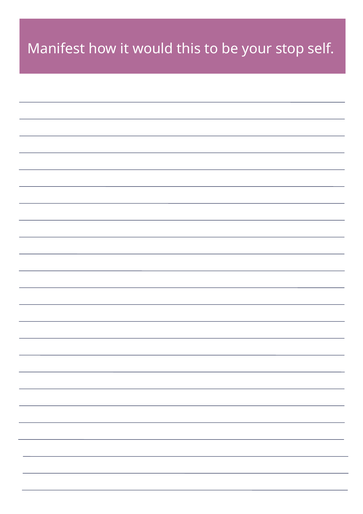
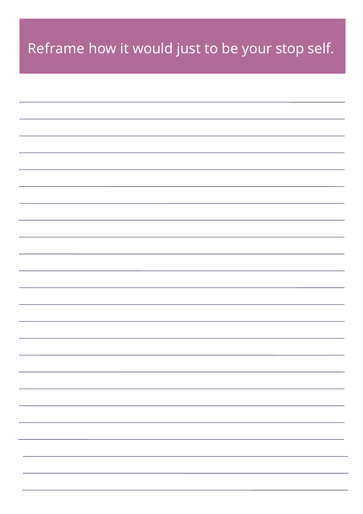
Manifest: Manifest -> Reframe
this: this -> just
